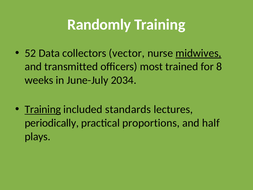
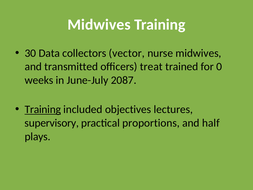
Randomly at (99, 24): Randomly -> Midwives
52: 52 -> 30
midwives at (198, 53) underline: present -> none
most: most -> treat
8: 8 -> 0
2034: 2034 -> 2087
standards: standards -> objectives
periodically: periodically -> supervisory
